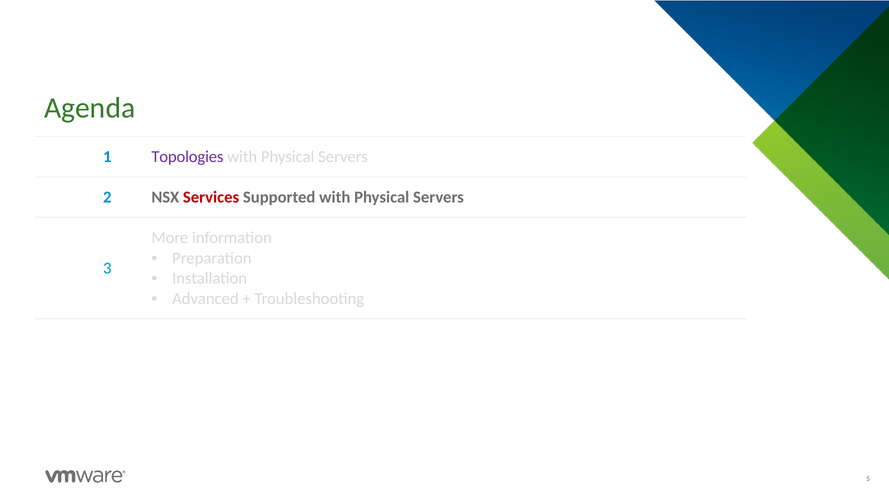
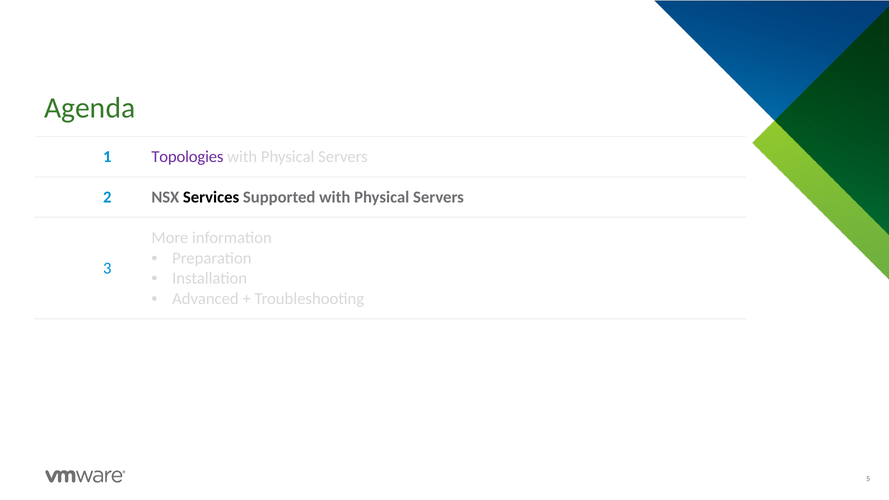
Services colour: red -> black
